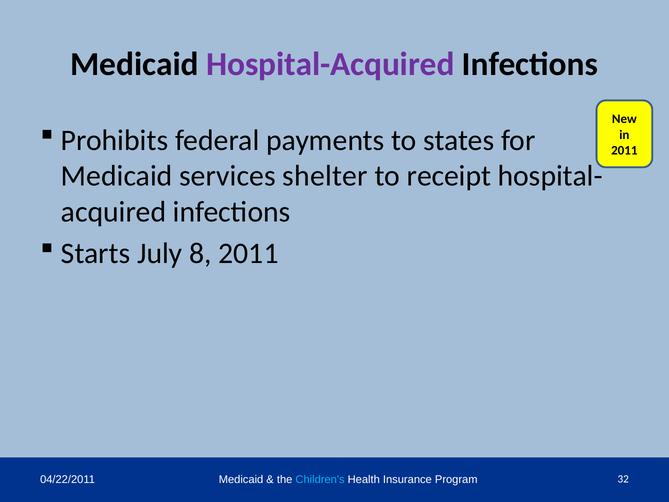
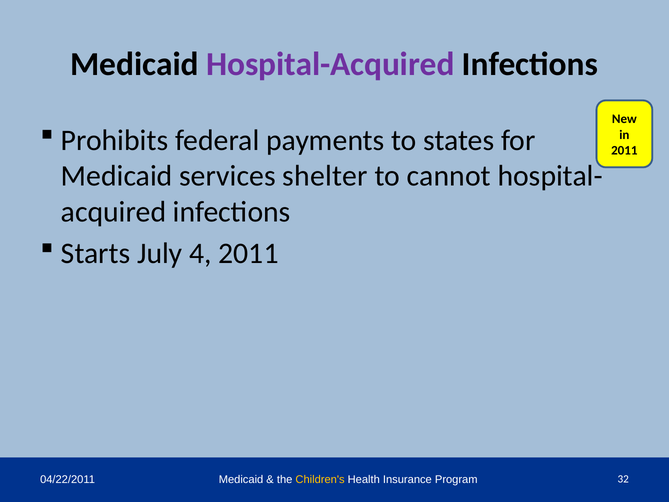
receipt: receipt -> cannot
8: 8 -> 4
Children's colour: light blue -> yellow
